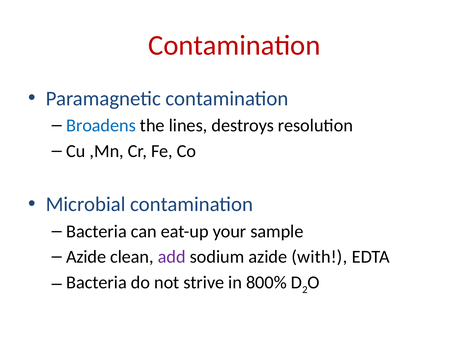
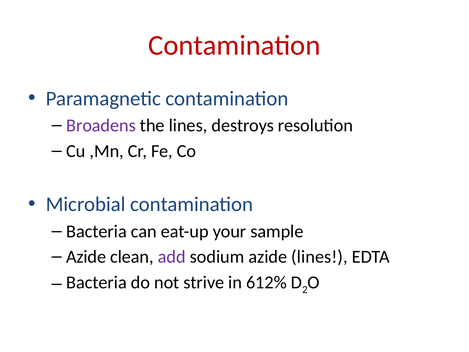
Broadens colour: blue -> purple
azide with: with -> lines
800%: 800% -> 612%
